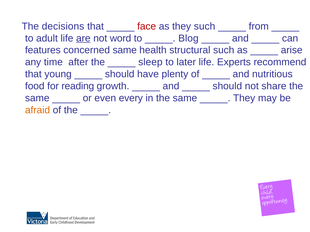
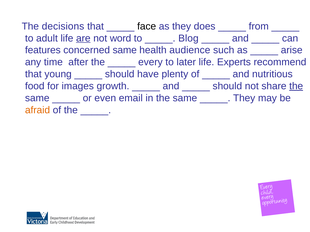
face colour: red -> black
they such: such -> does
structural: structural -> audience
sleep: sleep -> every
reading: reading -> images
the at (296, 86) underline: none -> present
every: every -> email
